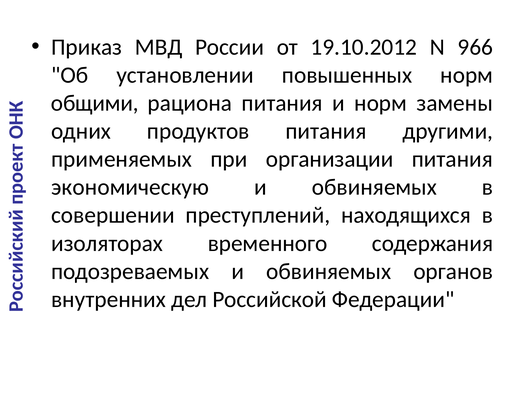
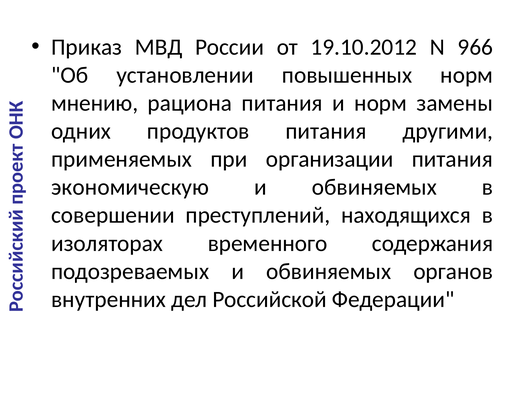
общими: общими -> мнению
